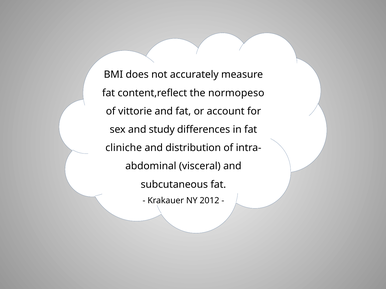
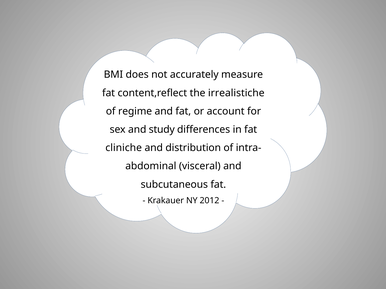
normopeso: normopeso -> irrealistiche
vittorie: vittorie -> regime
